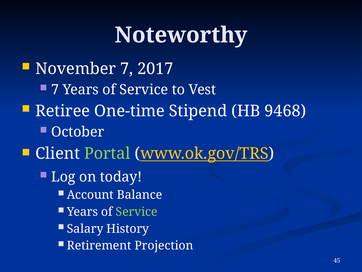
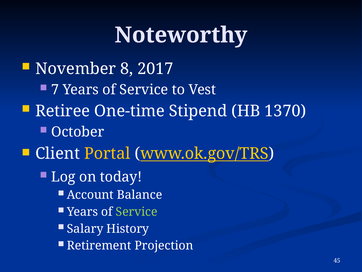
November 7: 7 -> 8
9468: 9468 -> 1370
Portal colour: light green -> yellow
